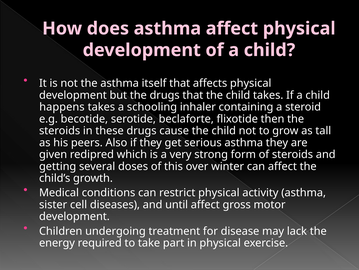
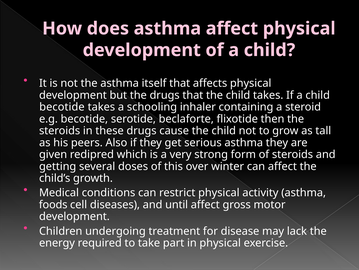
happens at (62, 107): happens -> becotide
sister: sister -> foods
